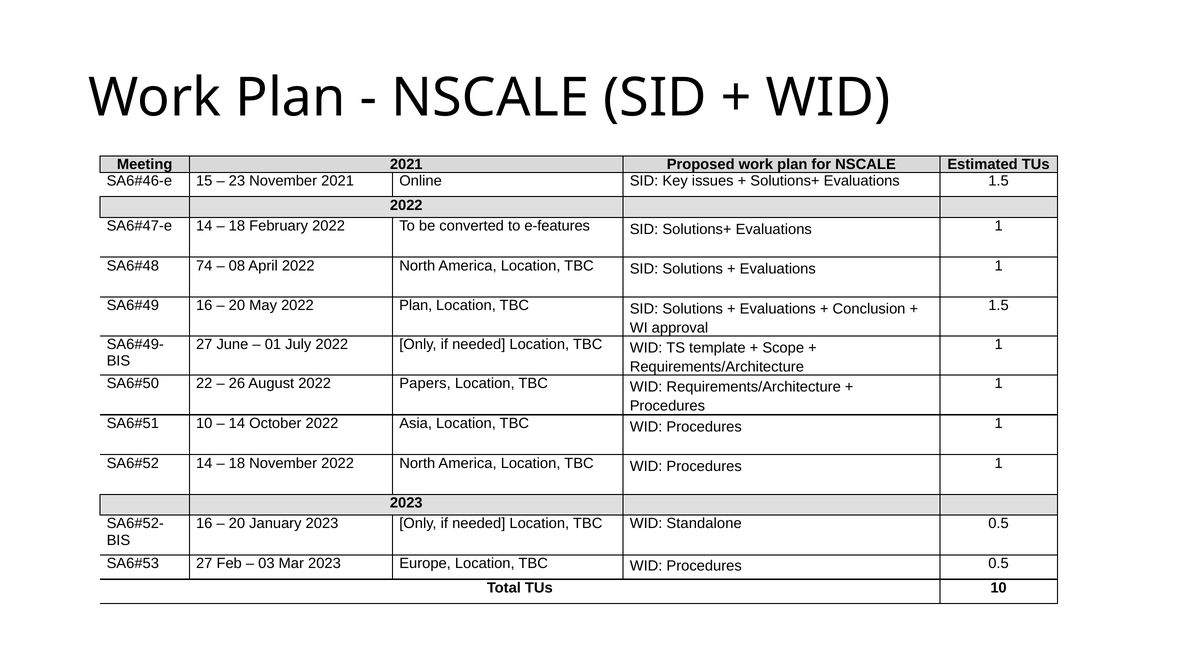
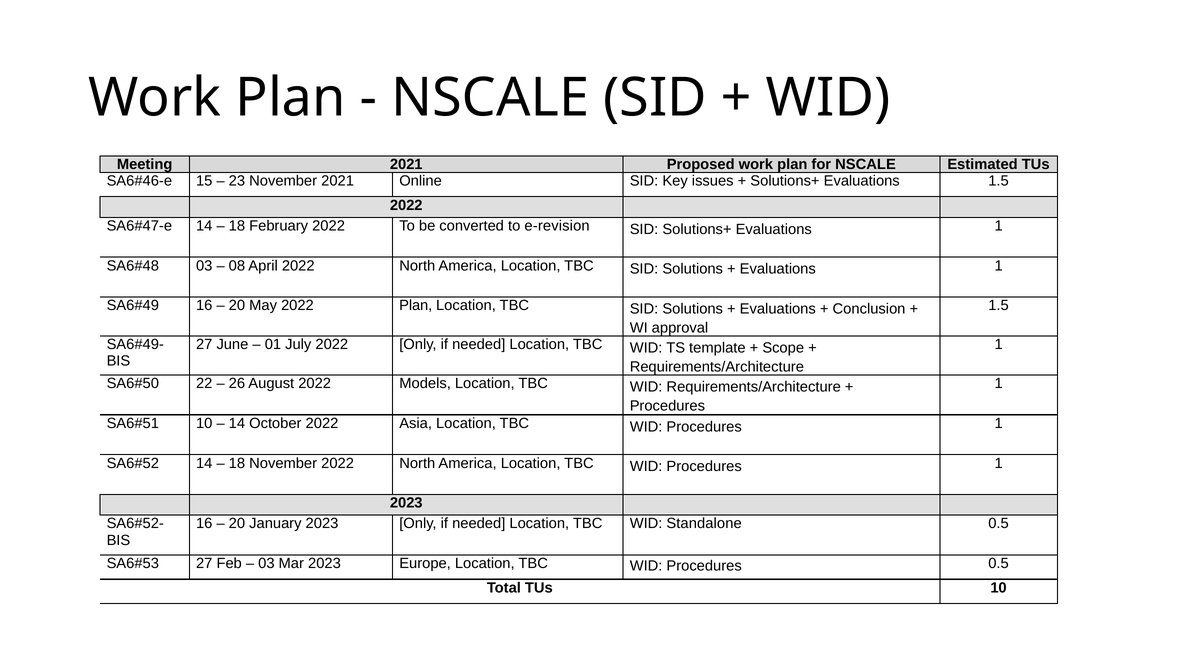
e-features: e-features -> e-revision
74 at (204, 266): 74 -> 03
Papers: Papers -> Models
